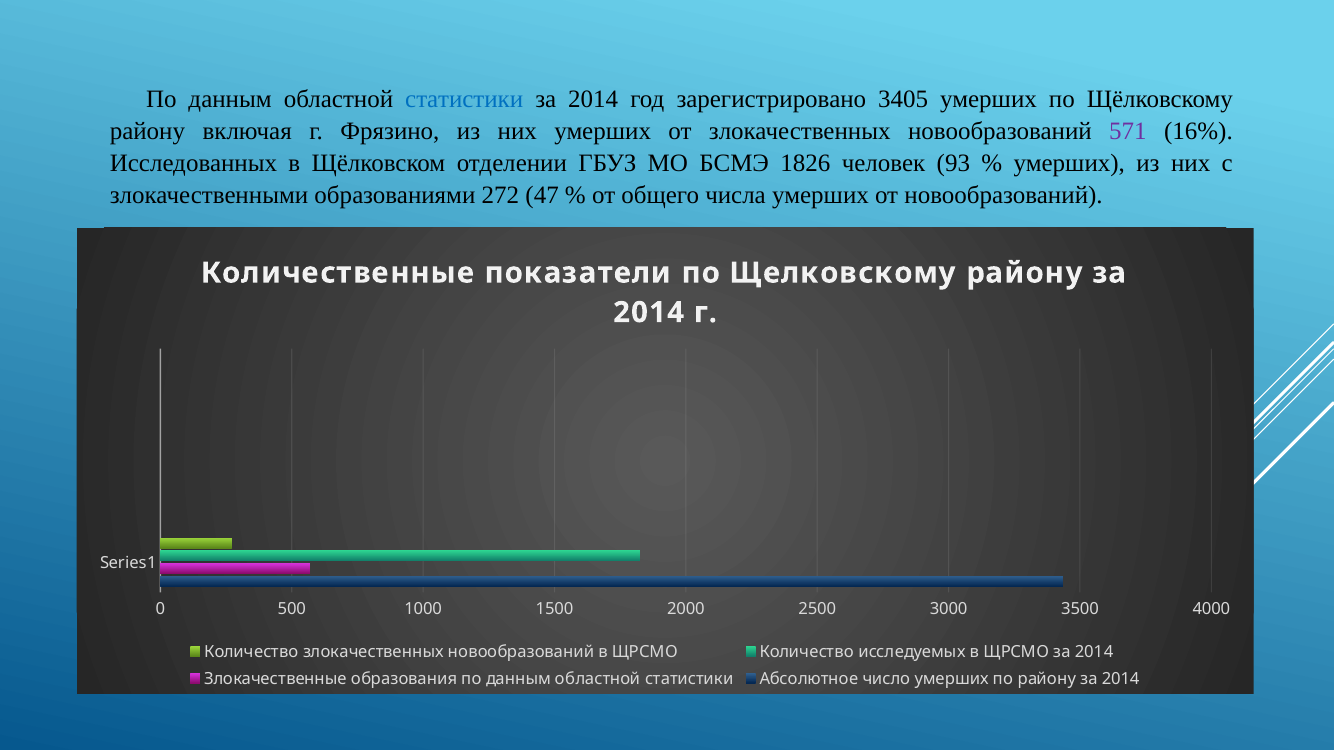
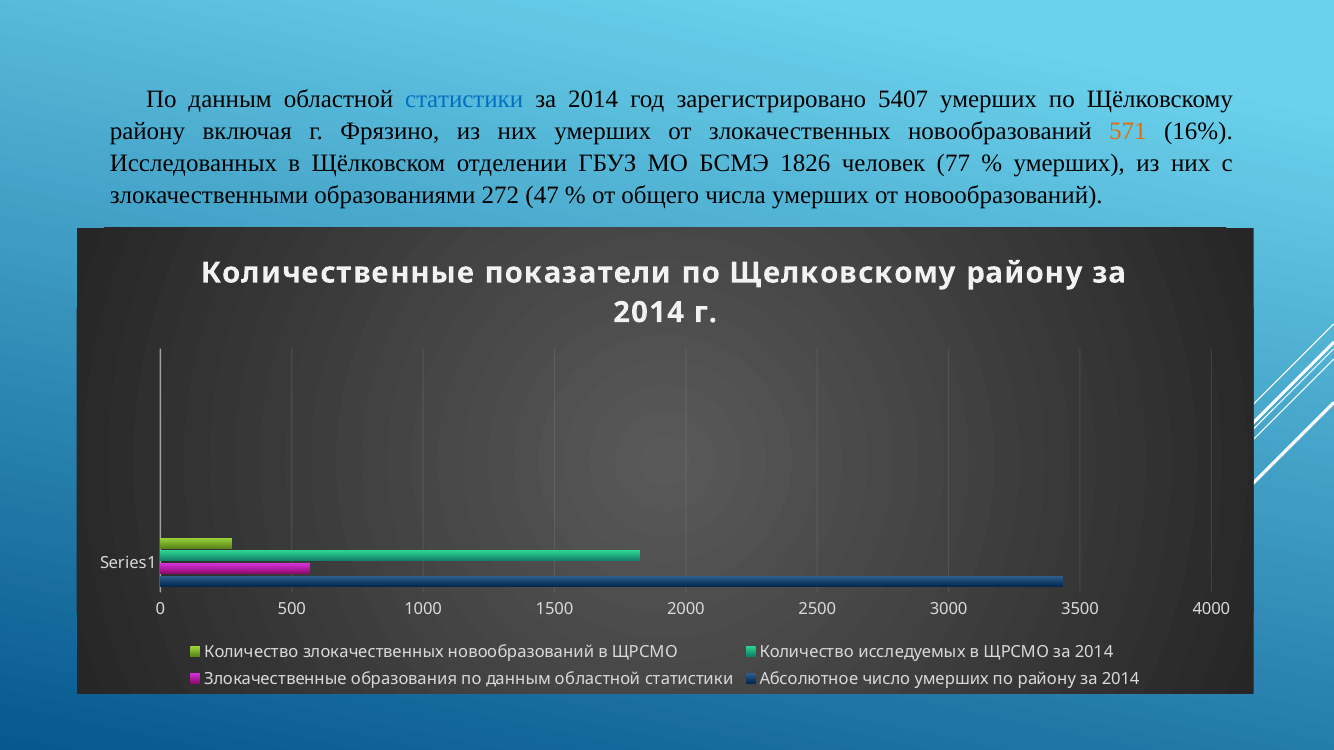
3405: 3405 -> 5407
571 colour: purple -> orange
93: 93 -> 77
